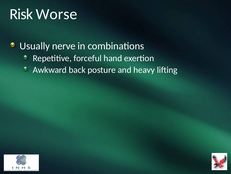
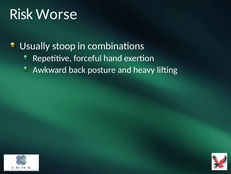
nerve: nerve -> stoop
